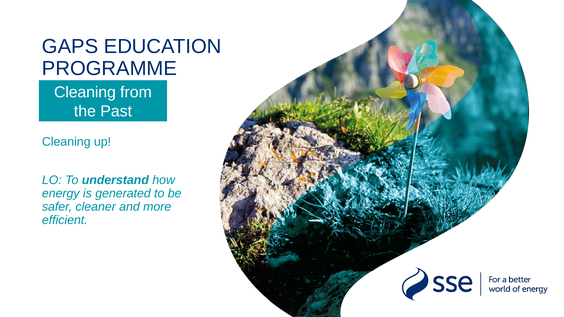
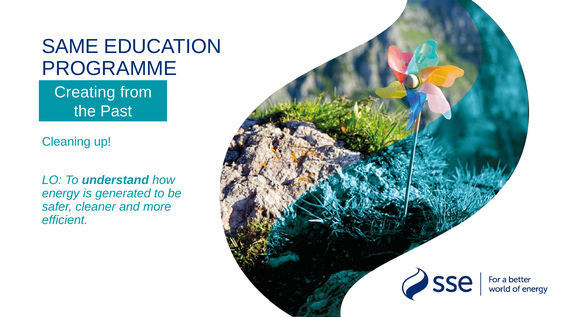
GAPS: GAPS -> SAME
Cleaning at (85, 92): Cleaning -> Creating
